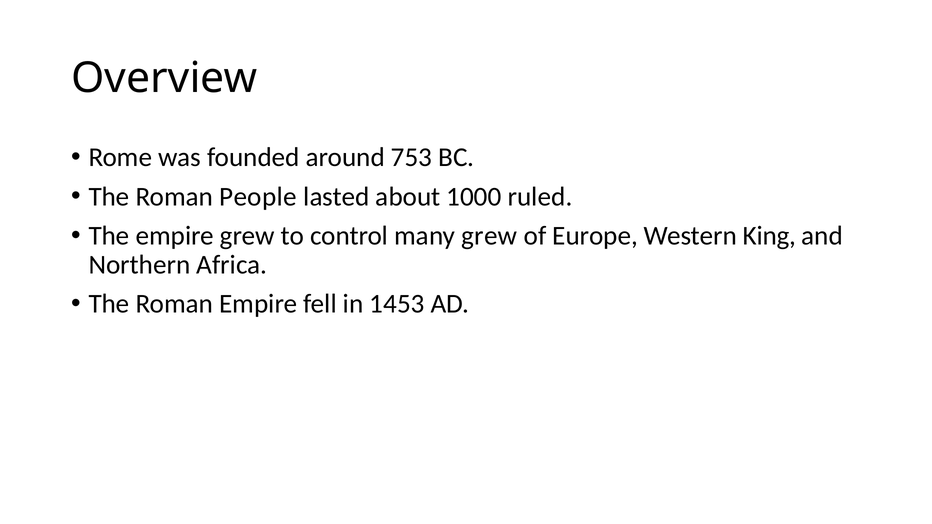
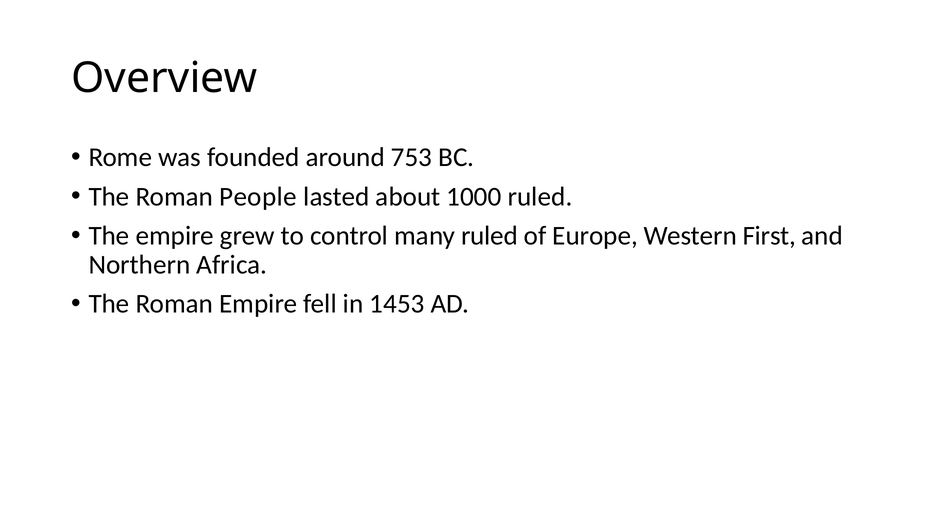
many grew: grew -> ruled
King: King -> First
